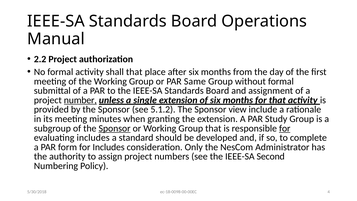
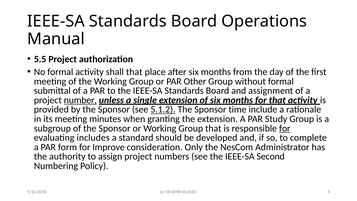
2.2: 2.2 -> 5.5
Same: Same -> Other
5.1.2 underline: none -> present
view: view -> time
Sponsor at (115, 128) underline: present -> none
for Includes: Includes -> Improve
